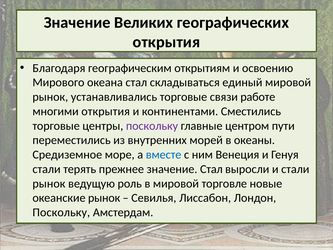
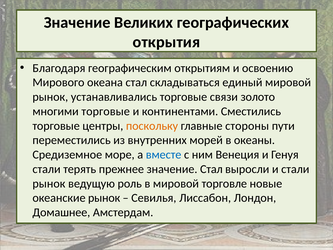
работе: работе -> золото
многими открытия: открытия -> торговые
поскольку at (152, 126) colour: purple -> orange
центром: центром -> стороны
Поскольку at (61, 212): Поскольку -> Домашнее
